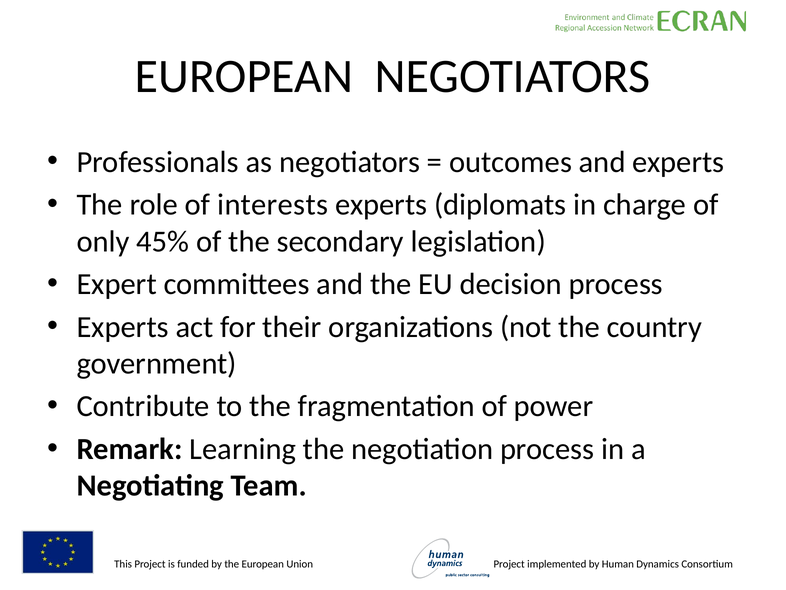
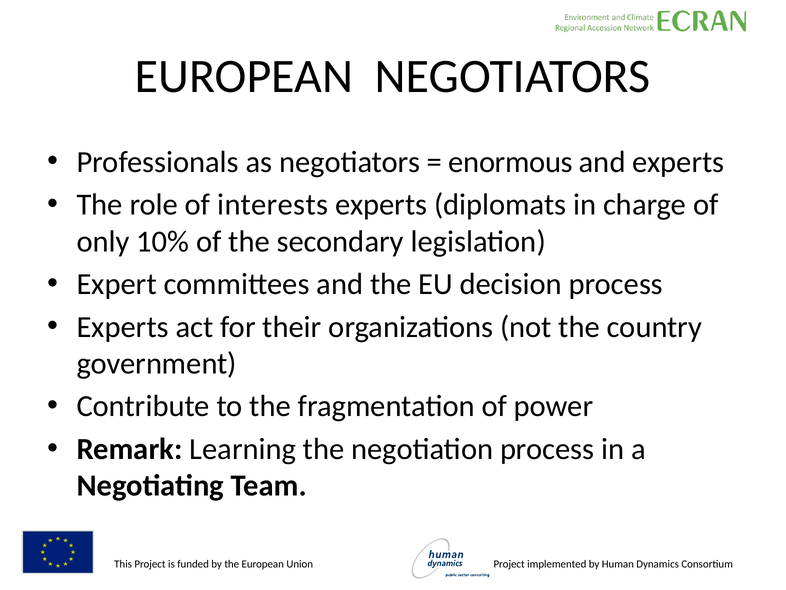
outcomes: outcomes -> enormous
45%: 45% -> 10%
